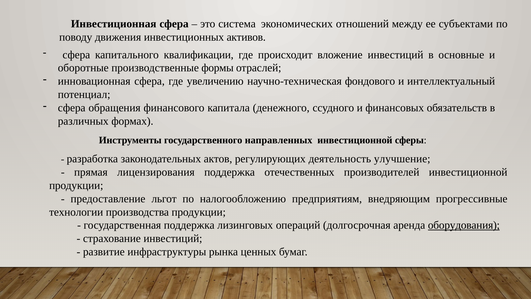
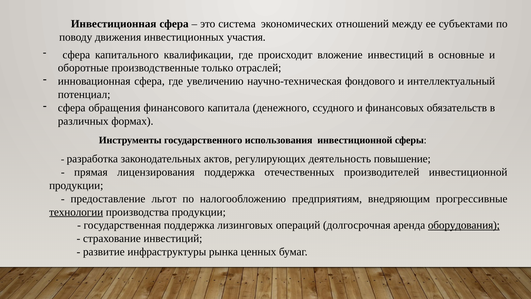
активов: активов -> участия
формы: формы -> только
направленных: направленных -> использования
улучшение: улучшение -> повышение
технологии underline: none -> present
